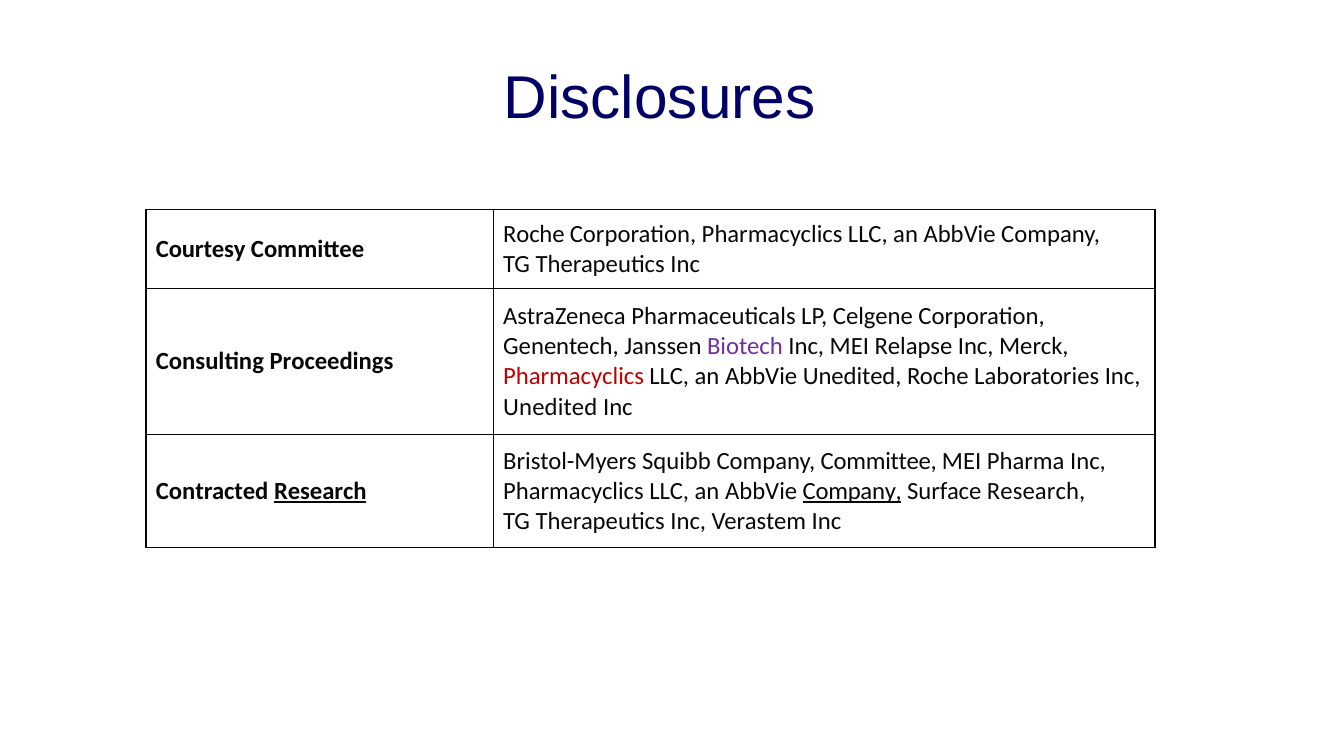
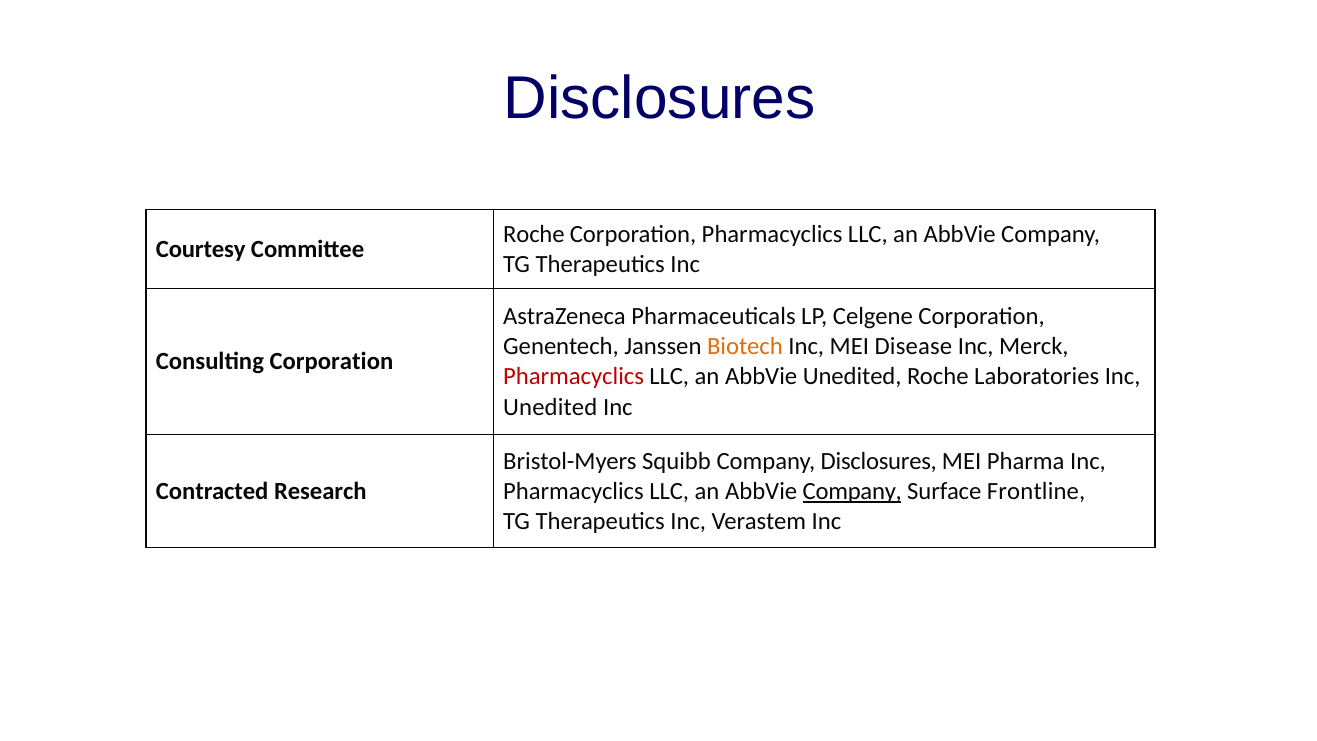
Biotech colour: purple -> orange
Relapse: Relapse -> Disease
Consulting Proceedings: Proceedings -> Corporation
Company Committee: Committee -> Disclosures
Research at (320, 491) underline: present -> none
Surface Research: Research -> Frontline
